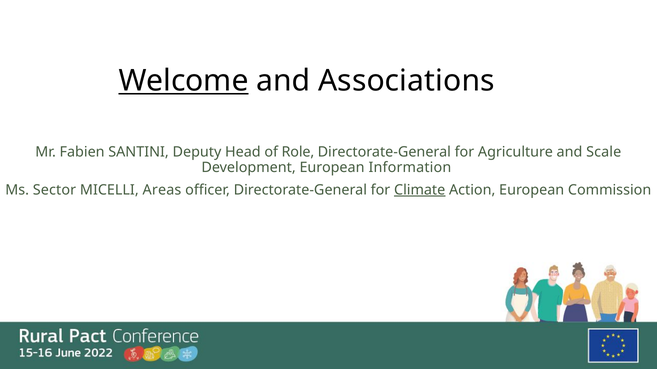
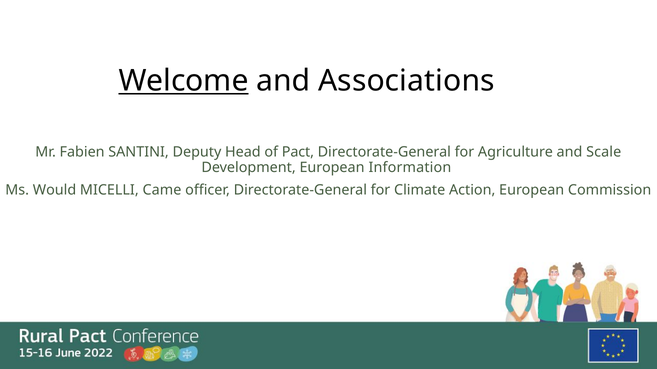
Role: Role -> Pact
Sector: Sector -> Would
Areas: Areas -> Came
Climate underline: present -> none
